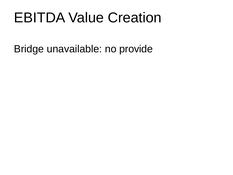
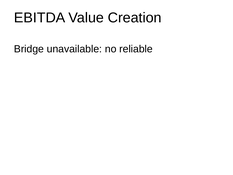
provide: provide -> reliable
